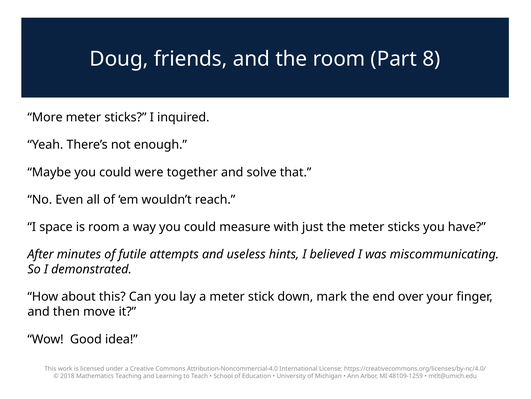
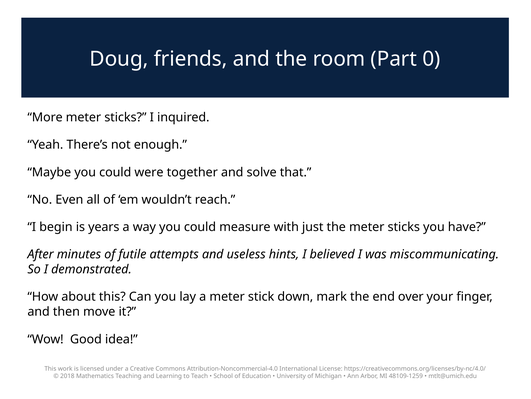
8: 8 -> 0
space: space -> begin
is room: room -> years
